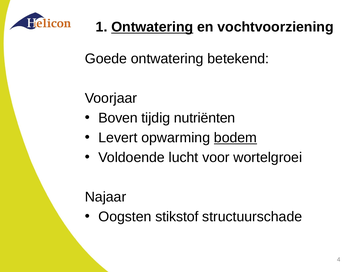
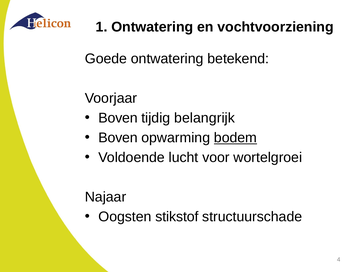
Ontwatering at (152, 27) underline: present -> none
nutriënten: nutriënten -> belangrijk
Levert at (118, 138): Levert -> Boven
